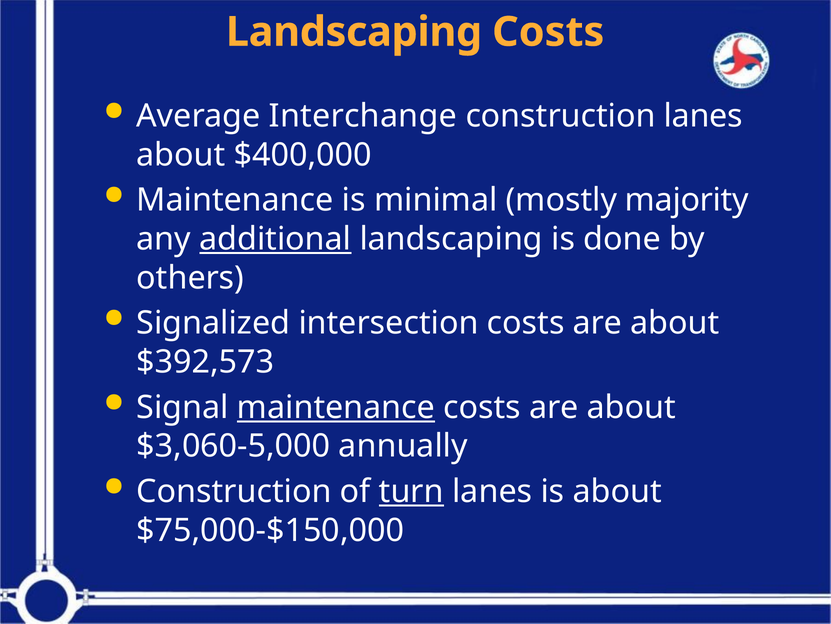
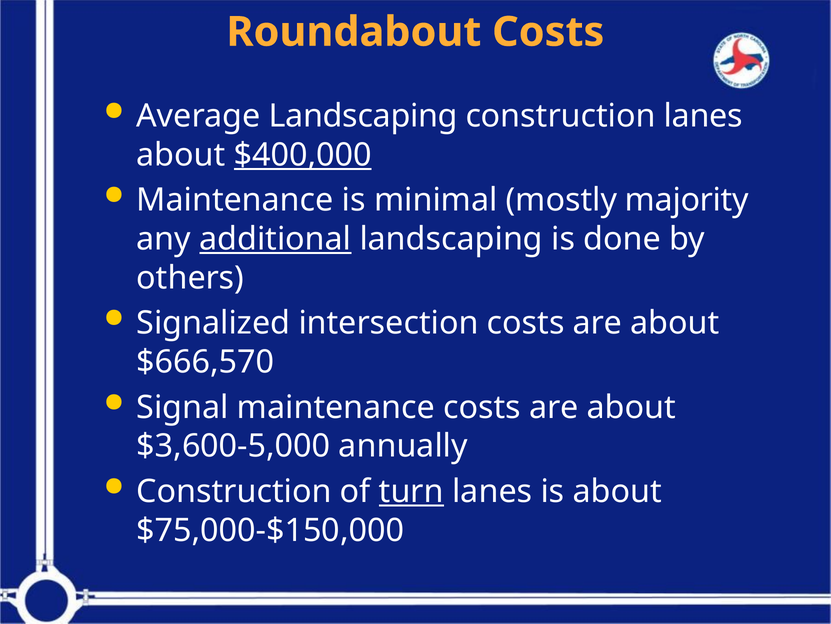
Landscaping at (354, 32): Landscaping -> Roundabout
Average Interchange: Interchange -> Landscaping
$400,000 underline: none -> present
$392,573: $392,573 -> $666,570
maintenance at (336, 407) underline: present -> none
$3,060-5,000: $3,060-5,000 -> $3,600-5,000
